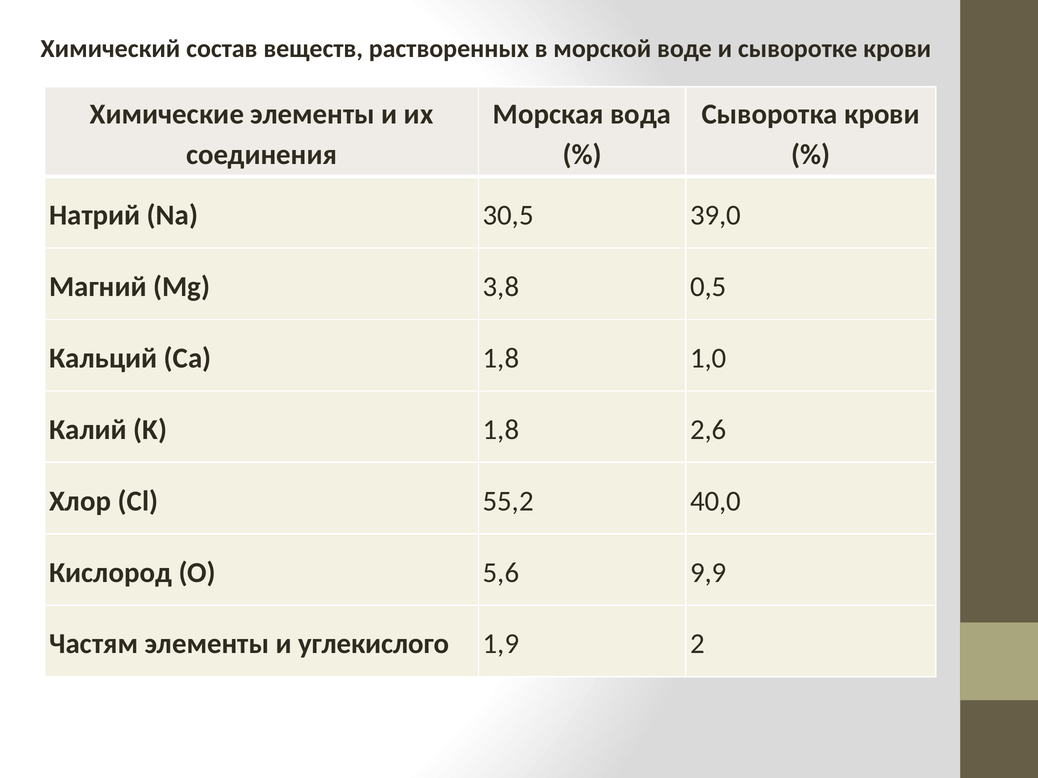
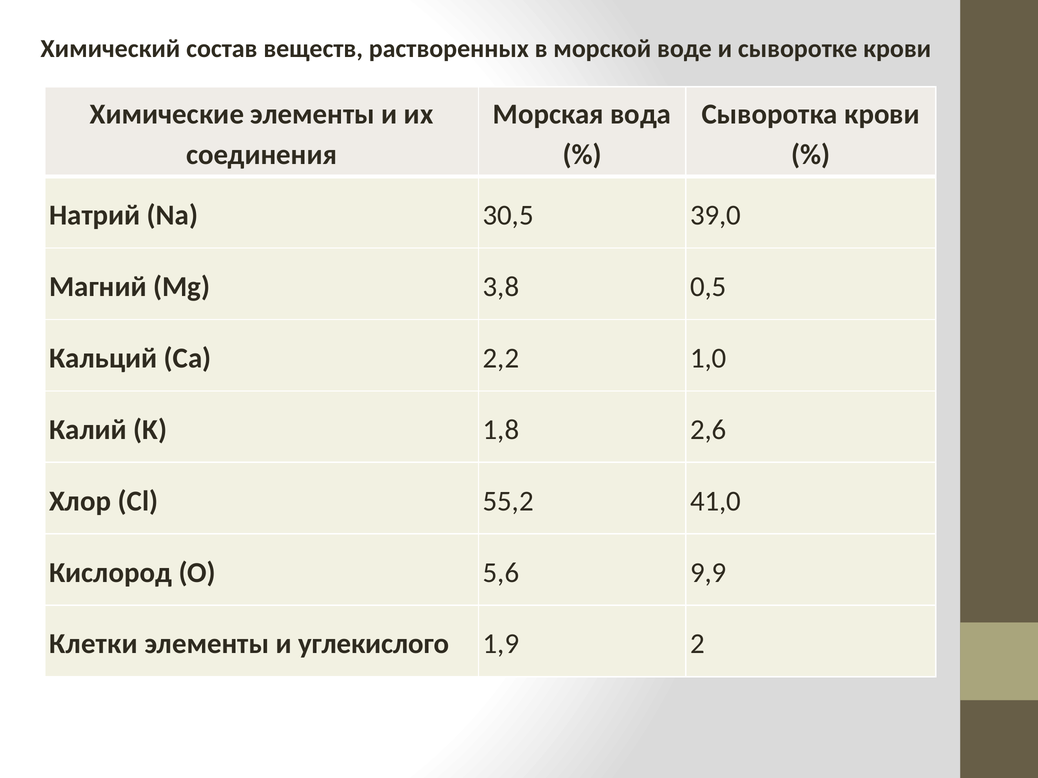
Ca 1,8: 1,8 -> 2,2
40,0: 40,0 -> 41,0
Частям: Частям -> Клетки
